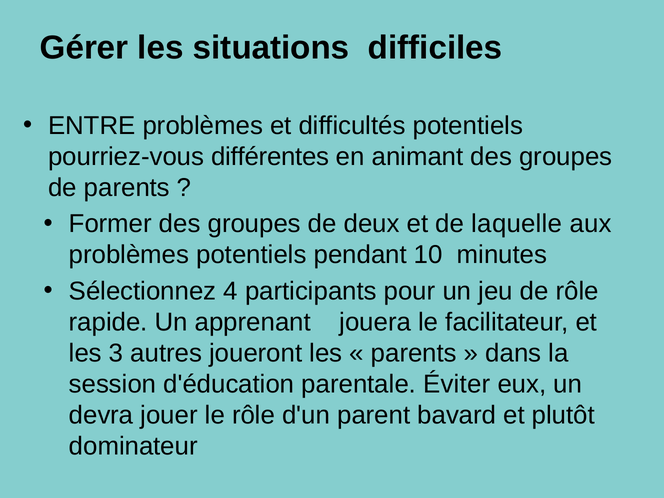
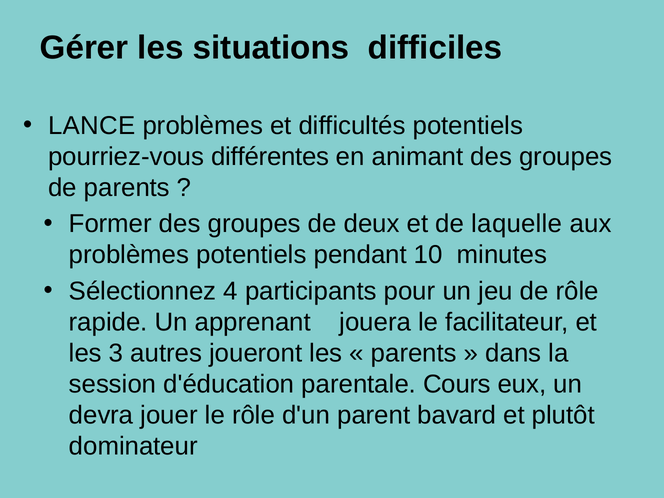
ENTRE: ENTRE -> LANCE
Éviter: Éviter -> Cours
